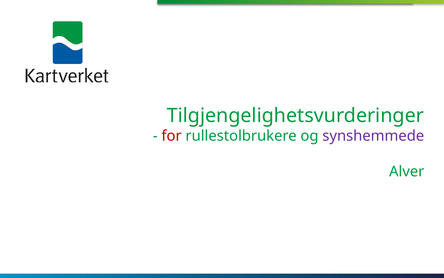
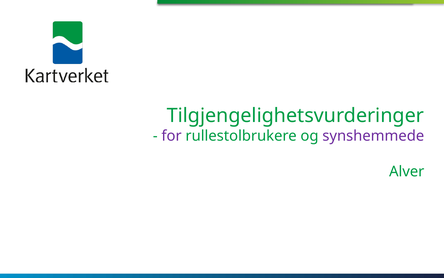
for colour: red -> purple
